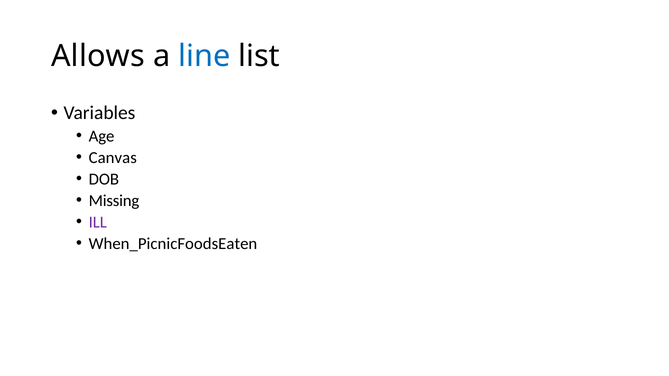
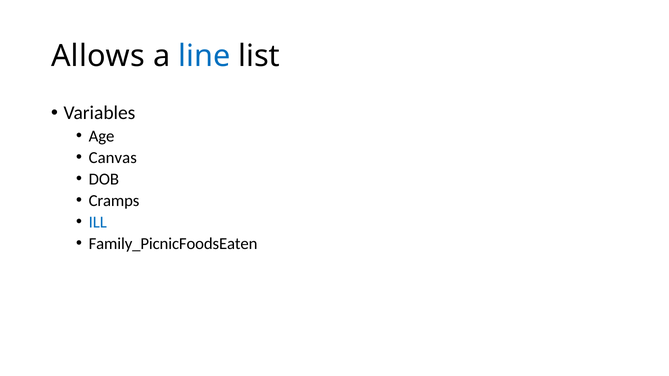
Missing: Missing -> Cramps
ILL colour: purple -> blue
When_PicnicFoodsEaten: When_PicnicFoodsEaten -> Family_PicnicFoodsEaten
